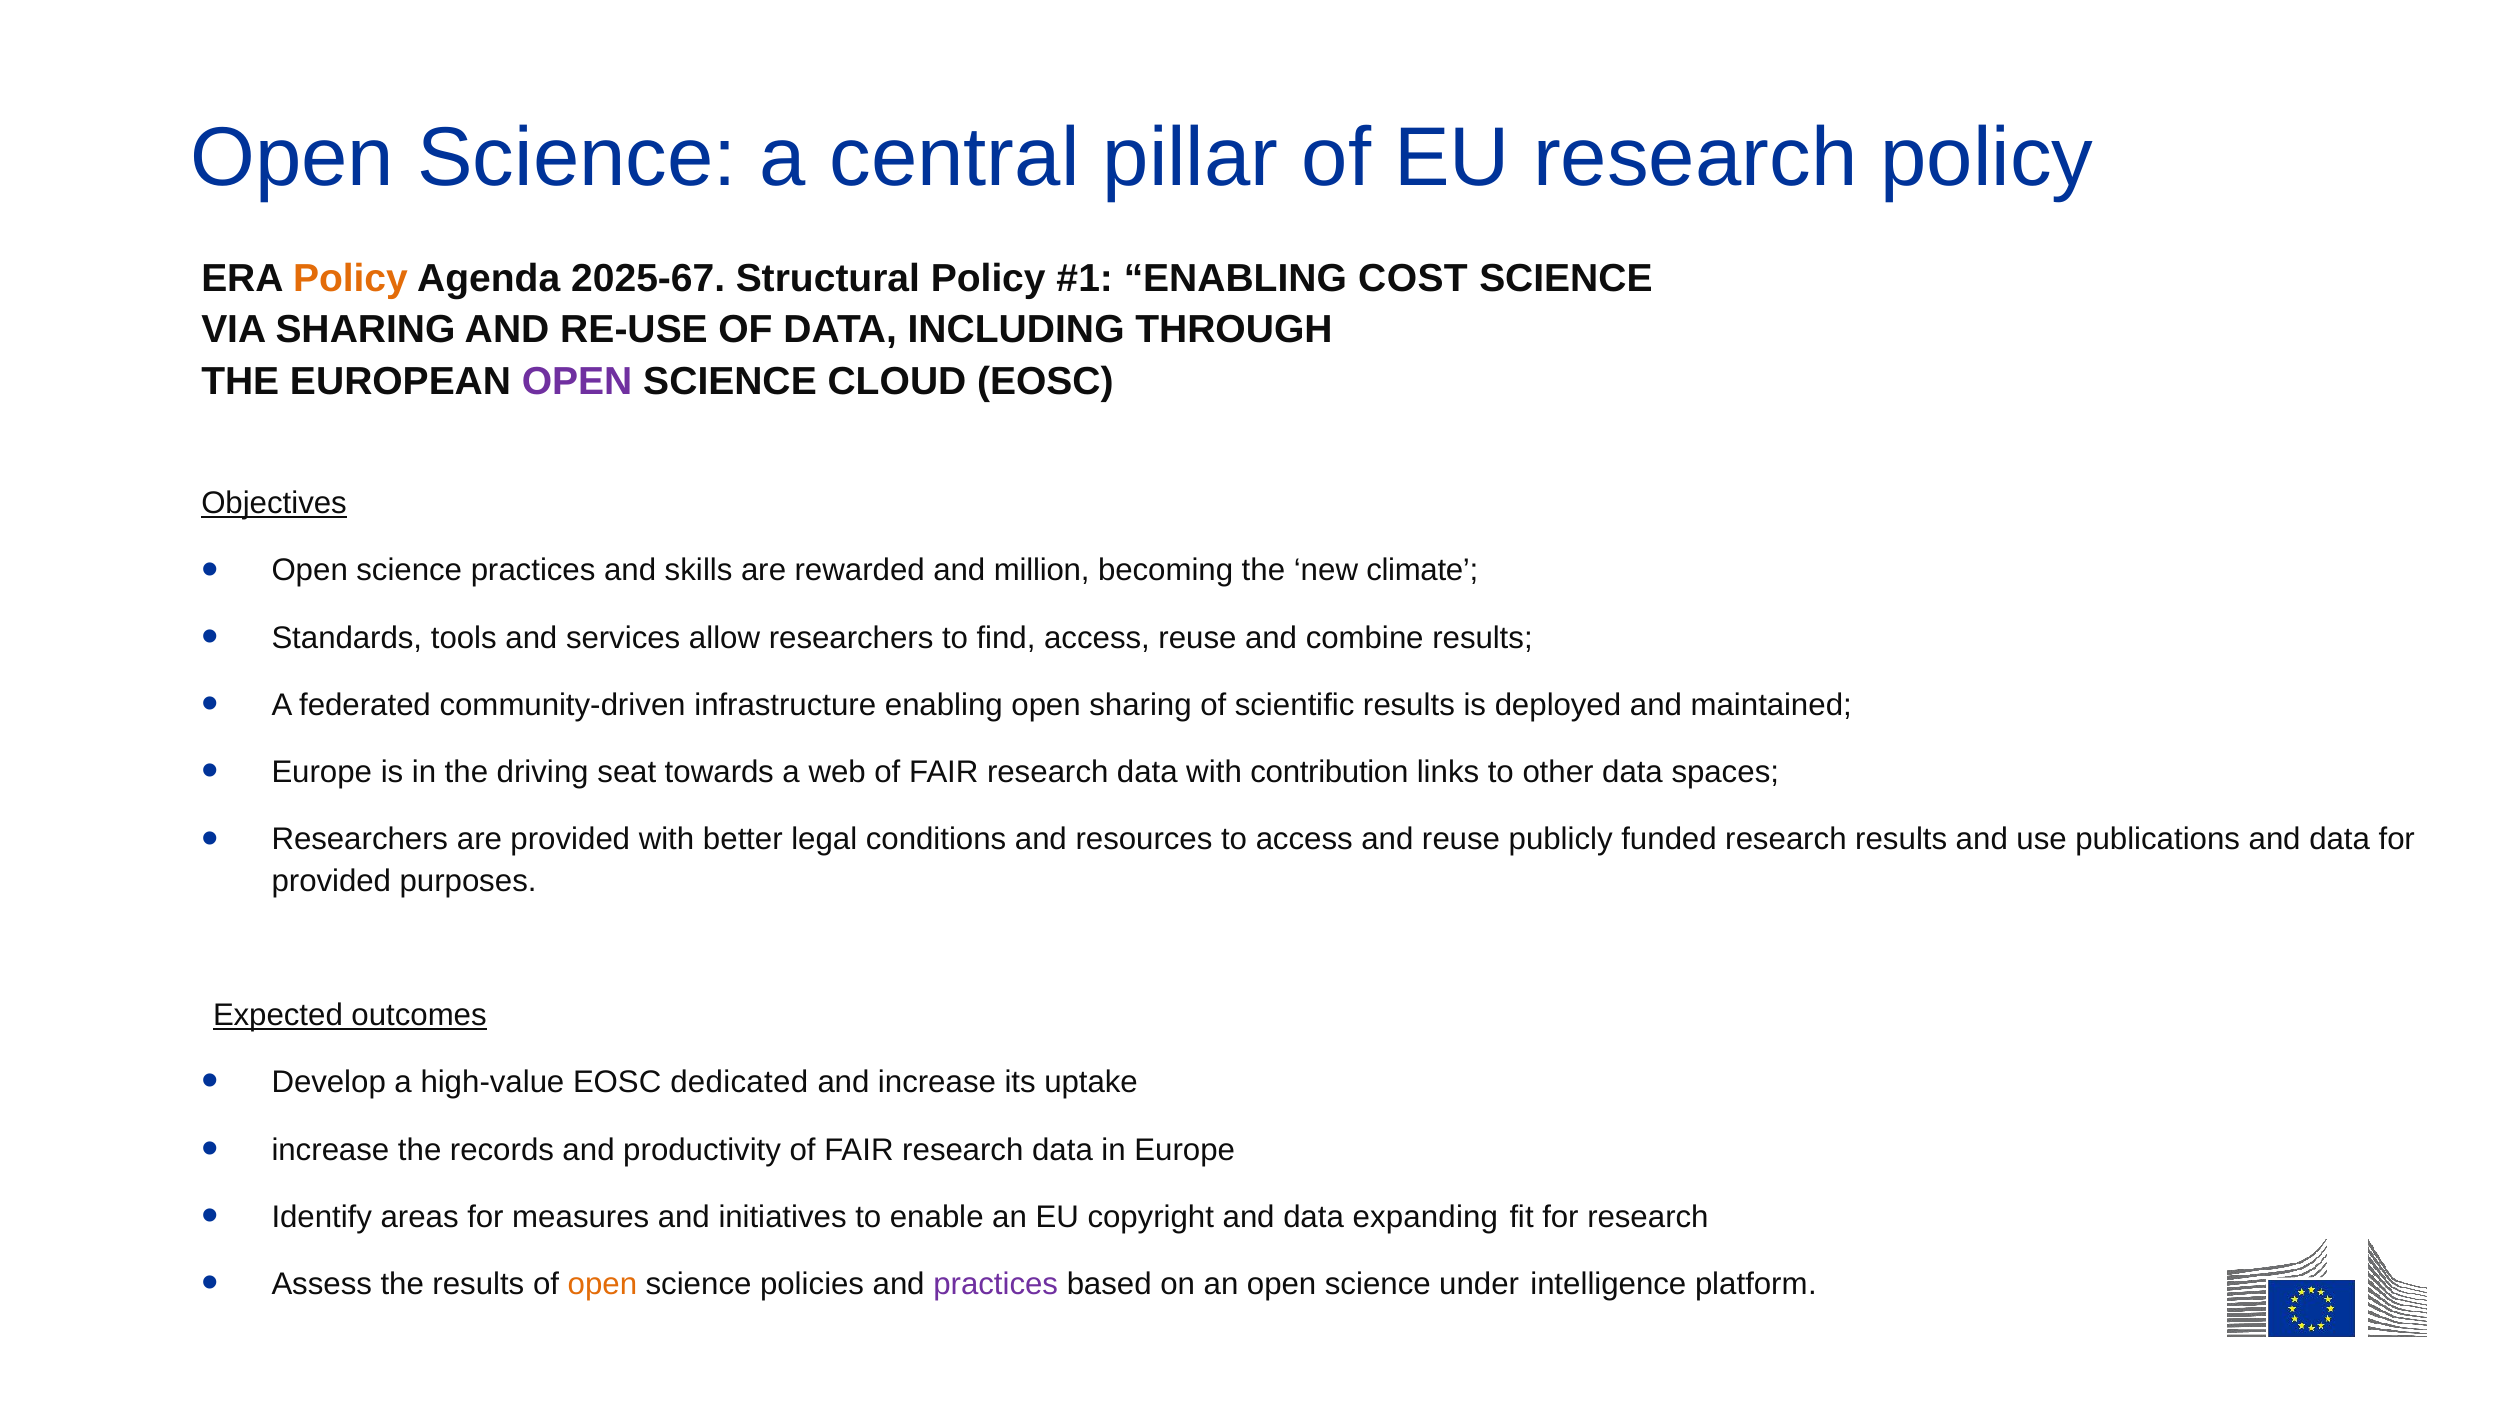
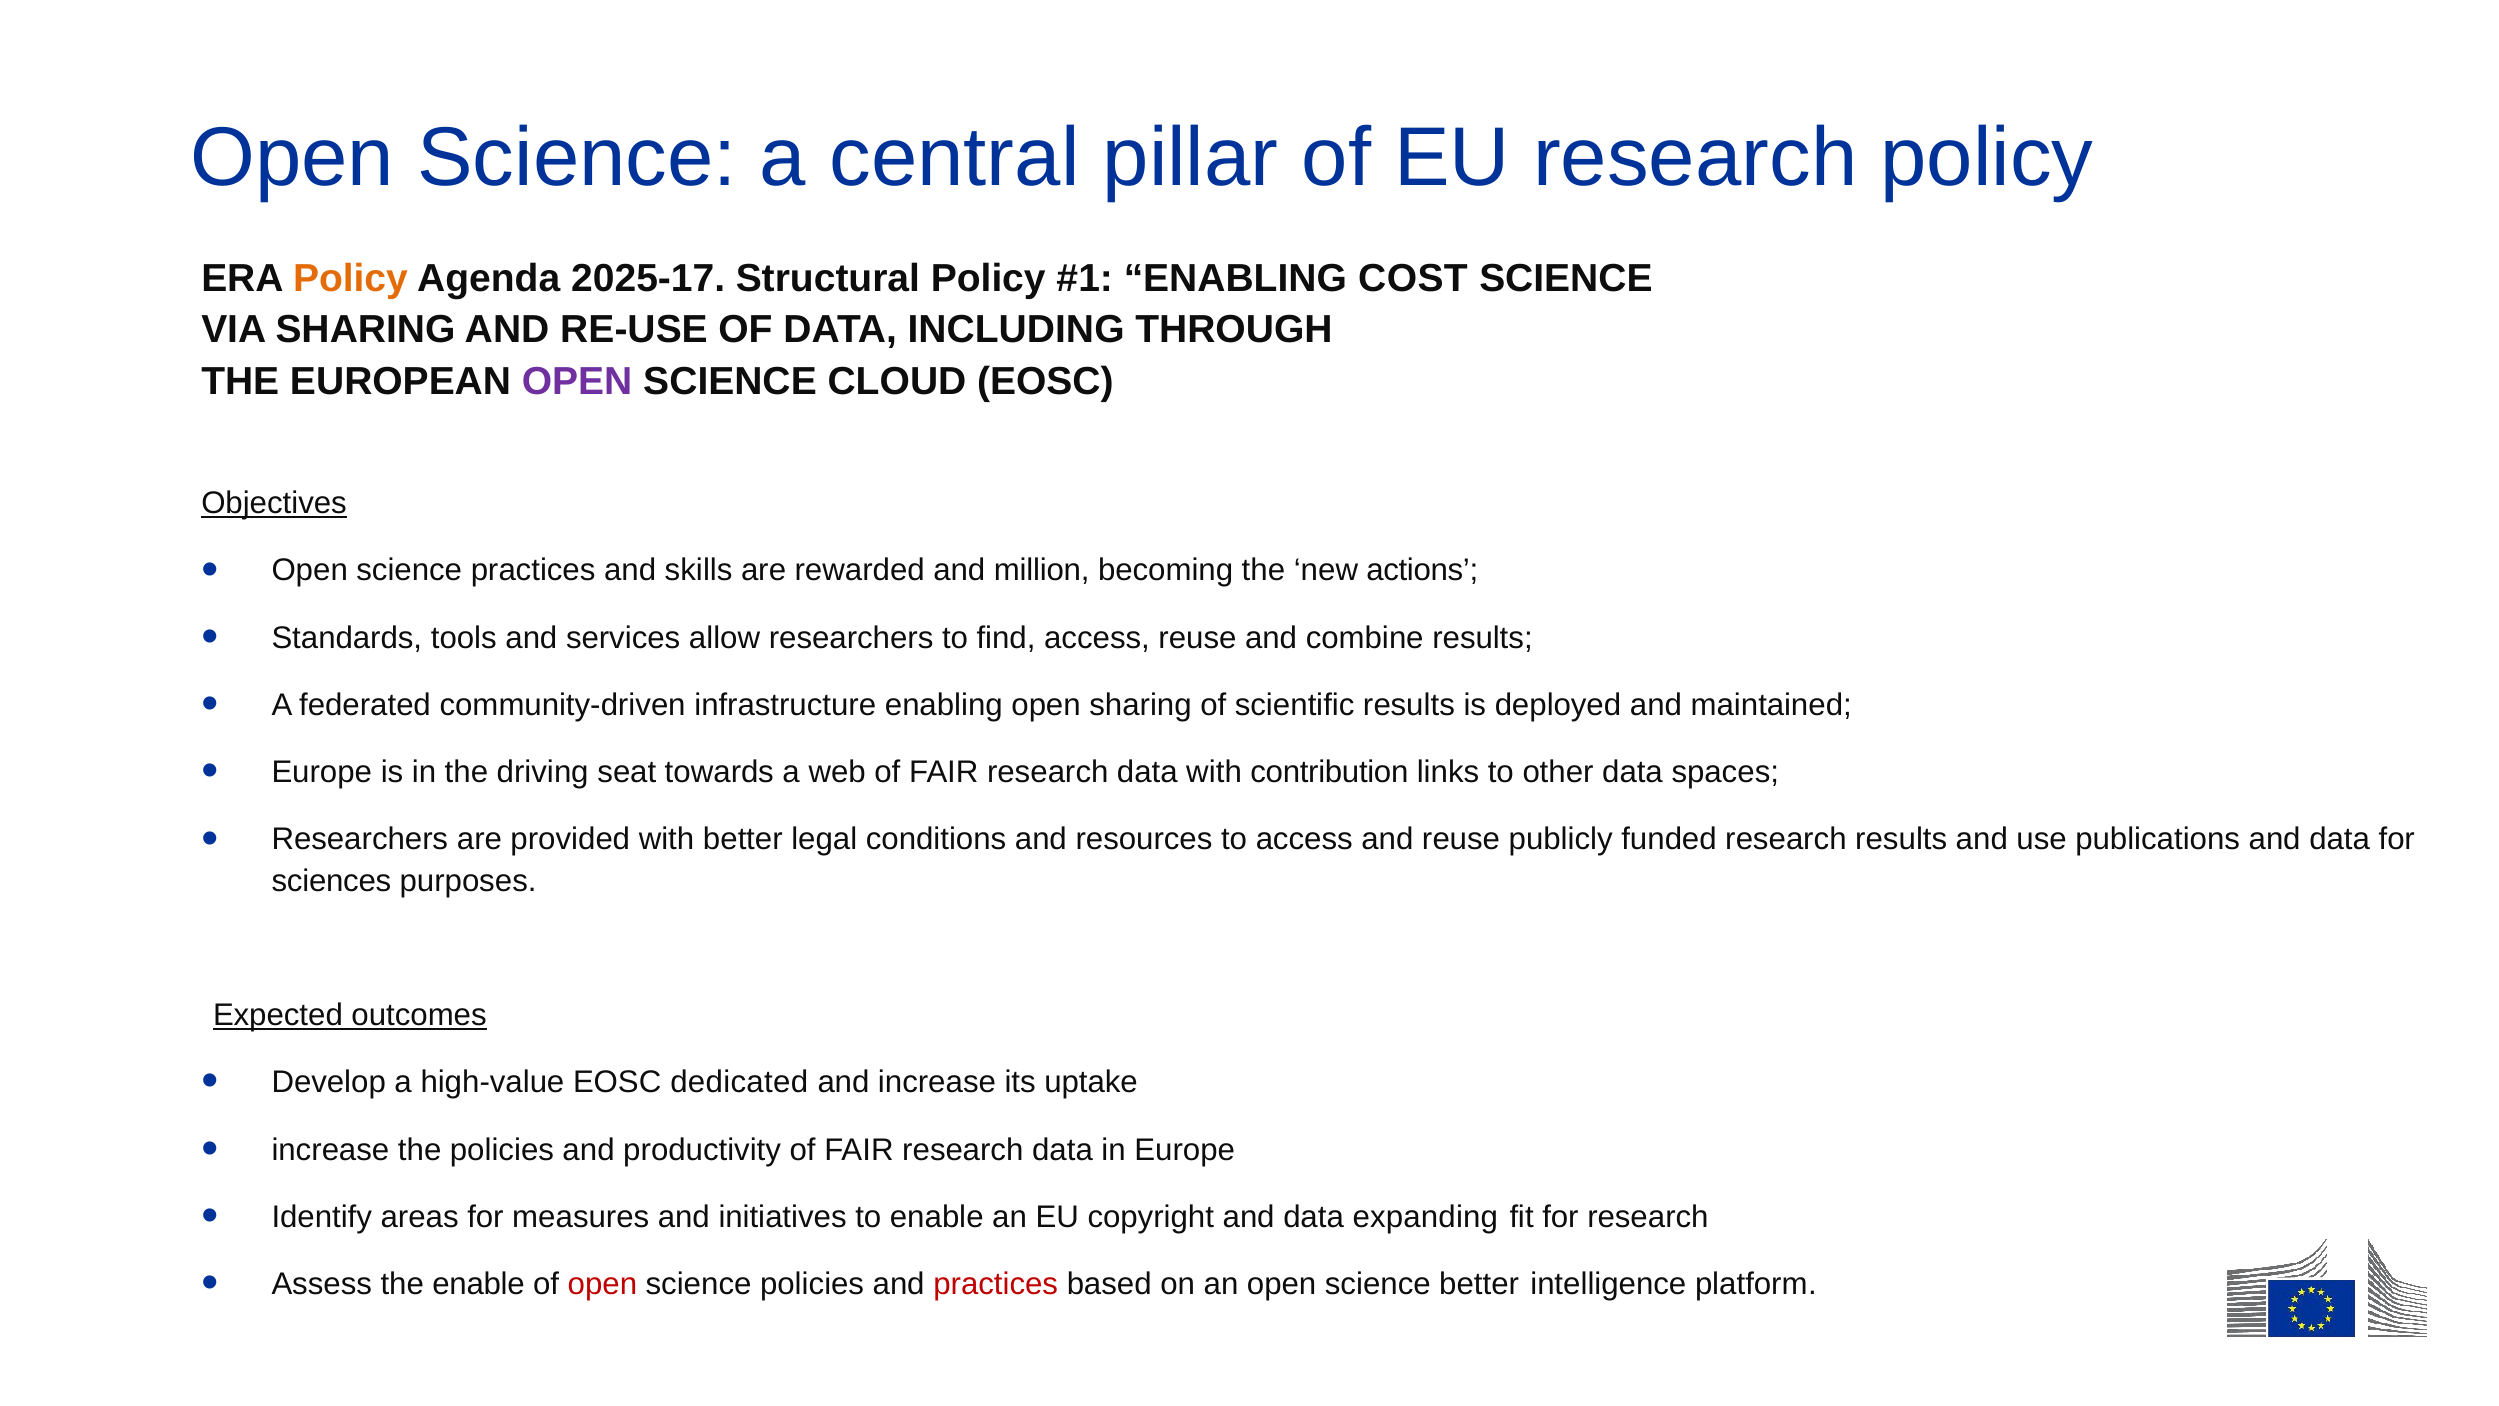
2025-67: 2025-67 -> 2025-17
climate: climate -> actions
provided at (331, 881): provided -> sciences
the records: records -> policies
the results: results -> enable
open at (602, 1284) colour: orange -> red
practices at (996, 1284) colour: purple -> red
science under: under -> better
